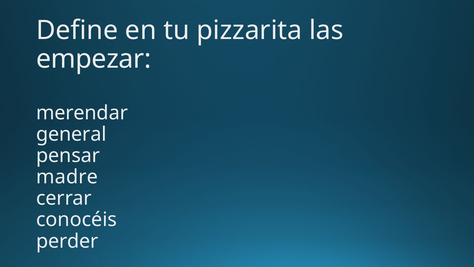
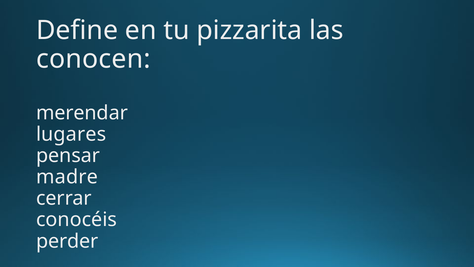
empezar: empezar -> conocen
general: general -> lugares
